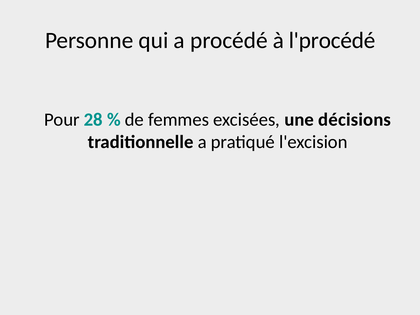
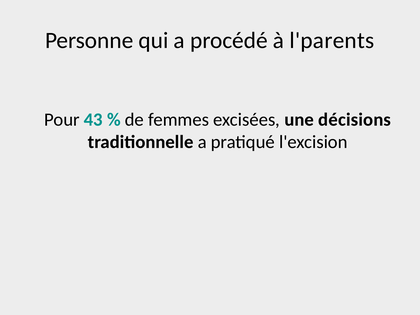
l'procédé: l'procédé -> l'parents
28: 28 -> 43
